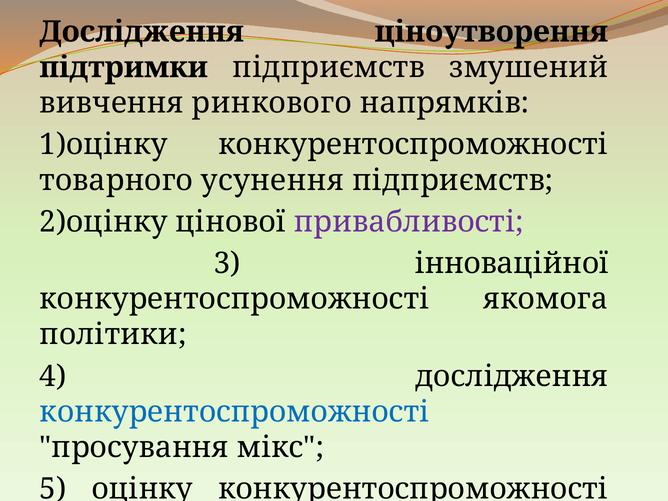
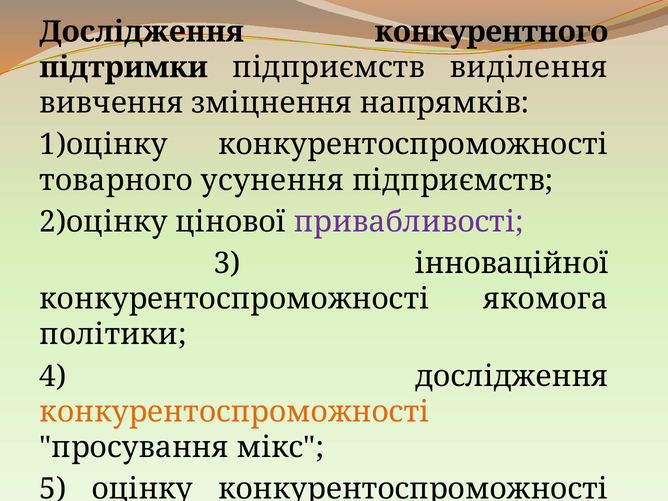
ціноутворення: ціноутворення -> конкурентного
змушений: змушений -> виділення
ринкового: ринкового -> зміцнення
конкурентоспроможності at (234, 412) colour: blue -> orange
